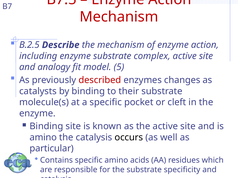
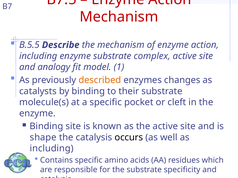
B.2.5: B.2.5 -> B.5.5
5: 5 -> 1
described colour: red -> orange
amino at (43, 138): amino -> shape
particular at (52, 149): particular -> including
